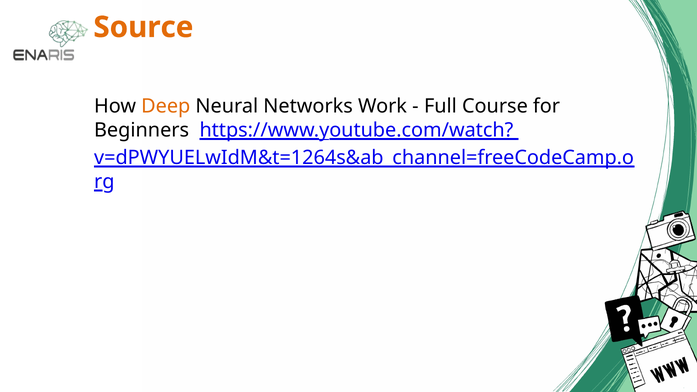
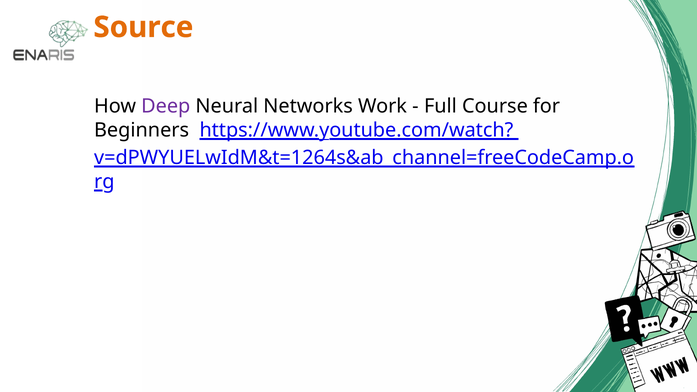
Deep colour: orange -> purple
